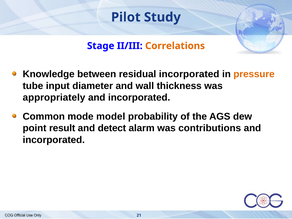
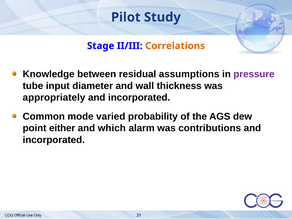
residual incorporated: incorporated -> assumptions
pressure colour: orange -> purple
model: model -> varied
result: result -> either
detect: detect -> which
